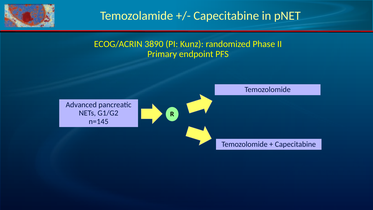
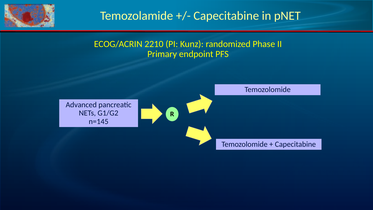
3890: 3890 -> 2210
